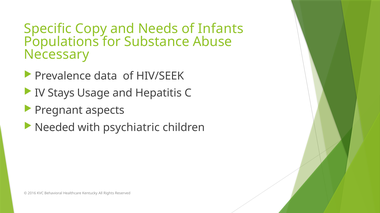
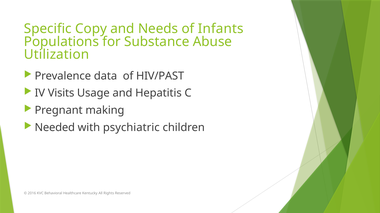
Necessary: Necessary -> Utilization
HIV/SEEK: HIV/SEEK -> HIV/PAST
Stays: Stays -> Visits
aspects: aspects -> making
